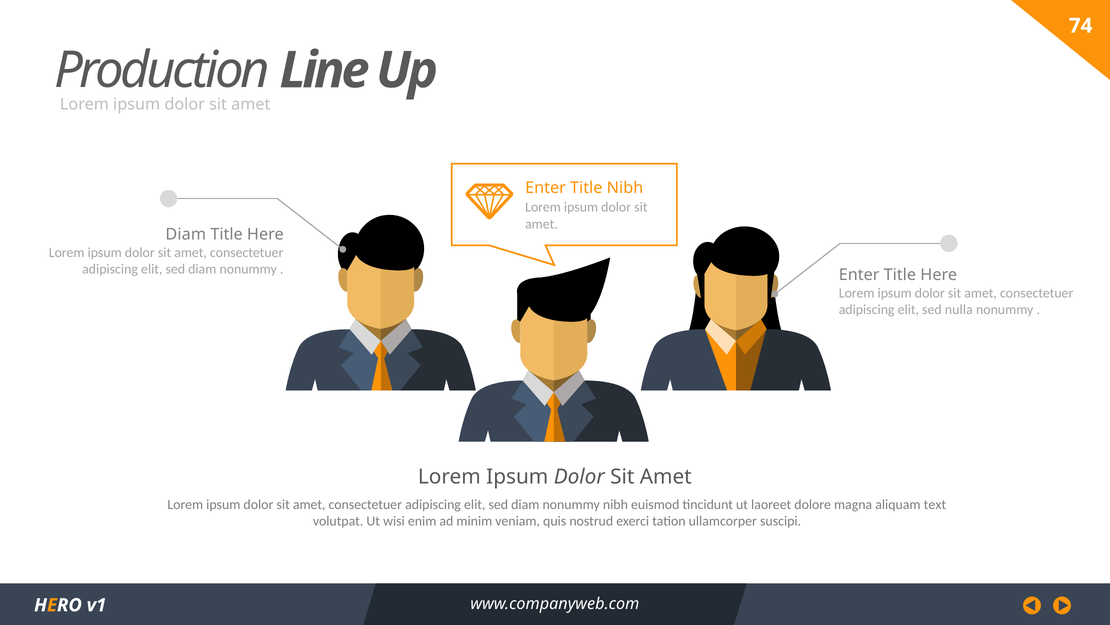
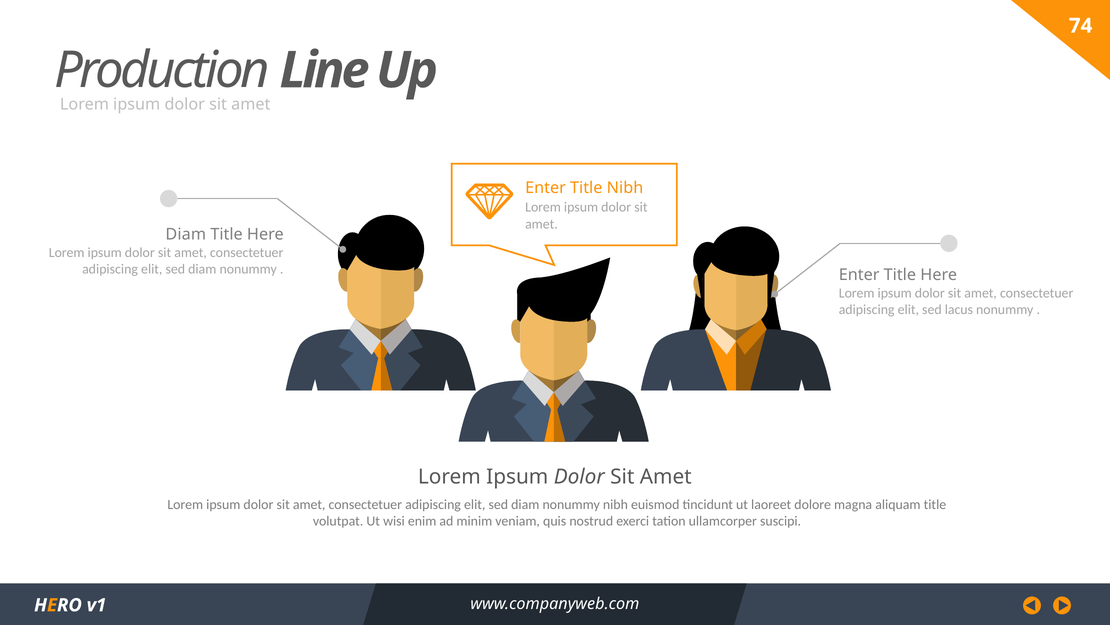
nulla: nulla -> lacus
aliquam text: text -> title
